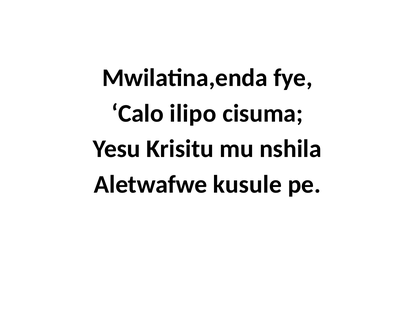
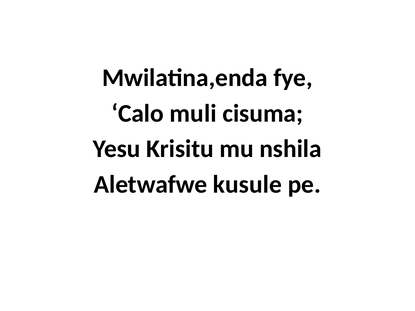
ilipo: ilipo -> muli
